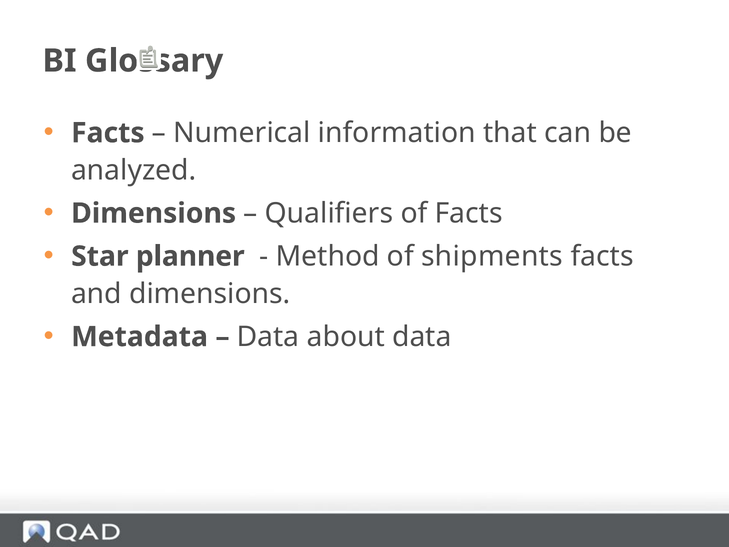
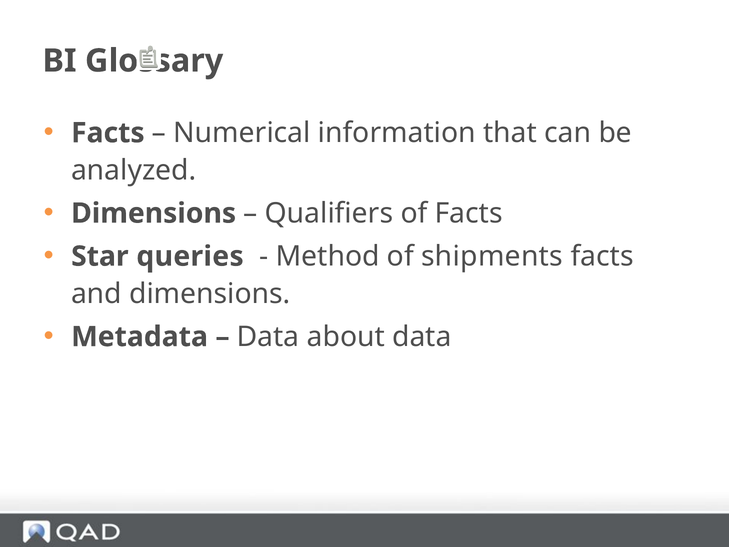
planner: planner -> queries
